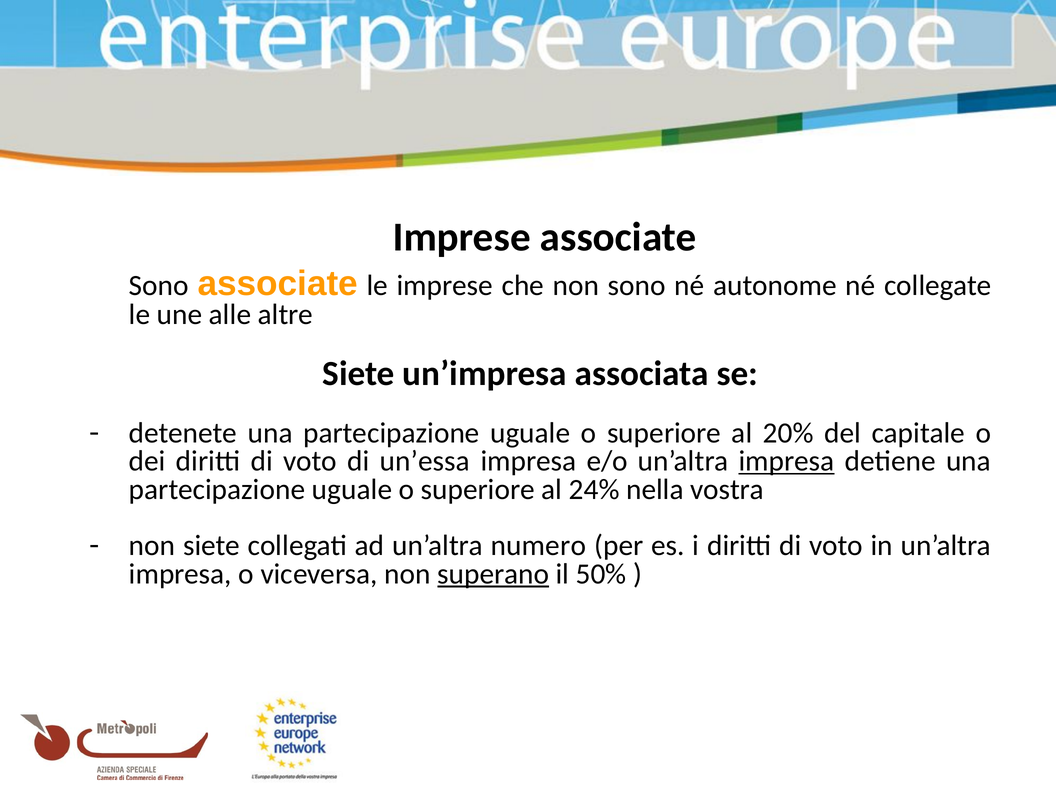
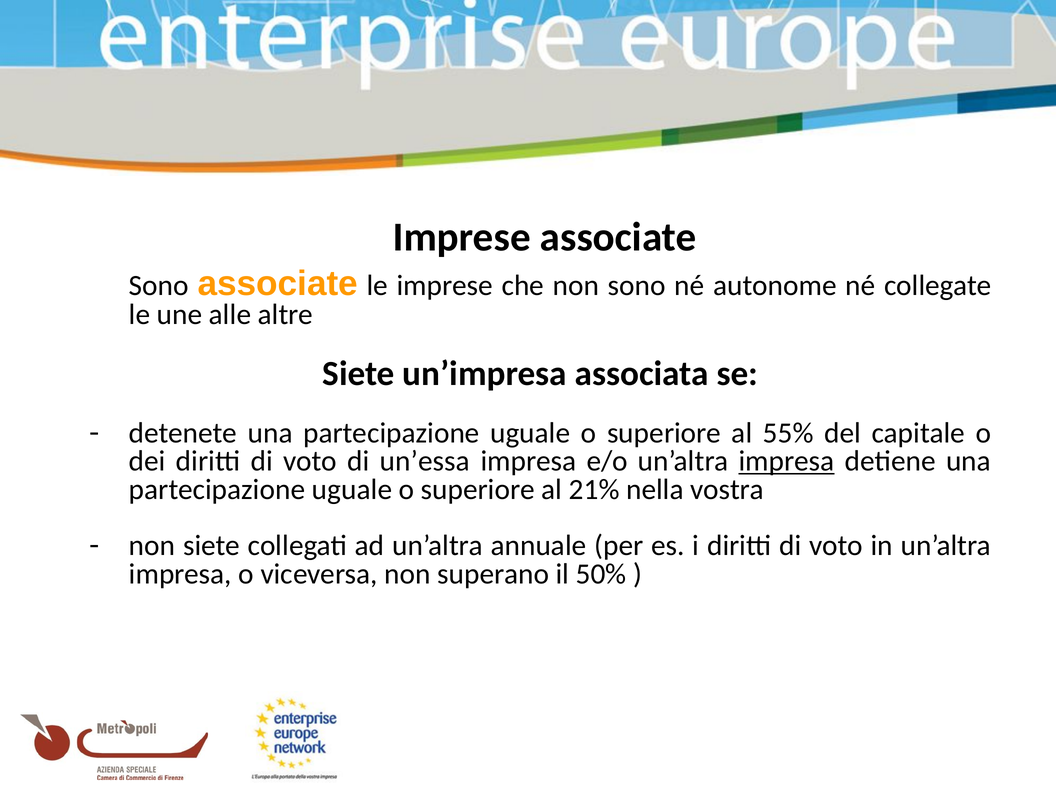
20%: 20% -> 55%
24%: 24% -> 21%
numero: numero -> annuale
superano underline: present -> none
